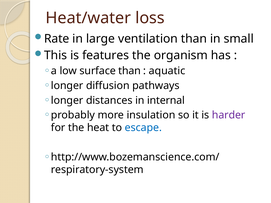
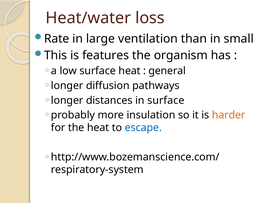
surface than: than -> heat
aquatic: aquatic -> general
in internal: internal -> surface
harder colour: purple -> orange
